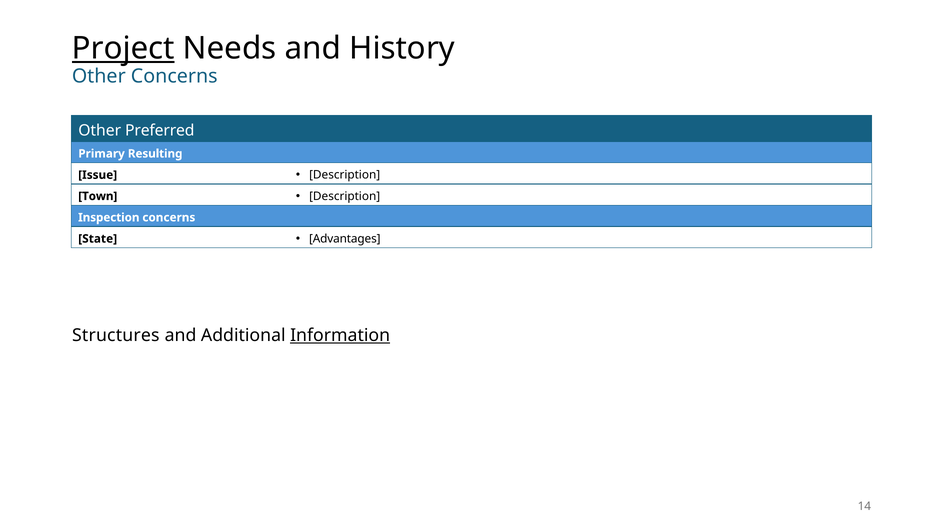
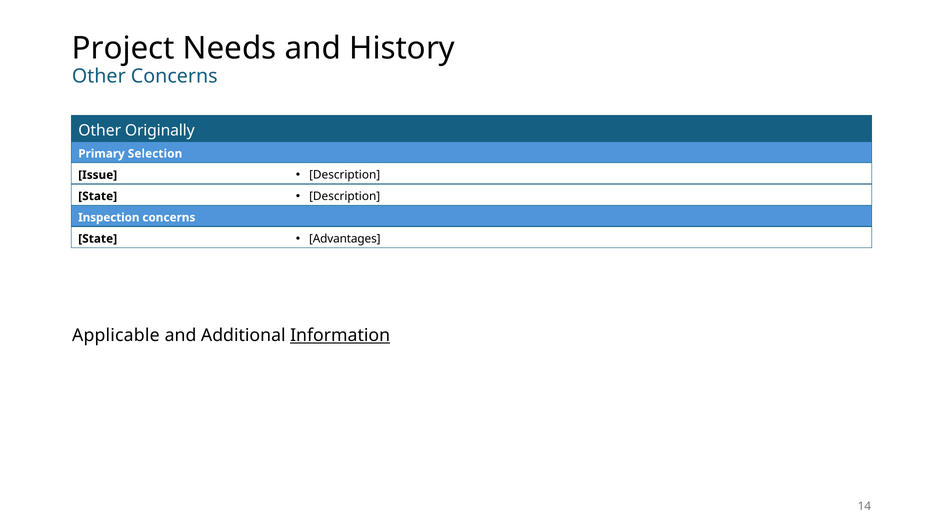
Project underline: present -> none
Preferred: Preferred -> Originally
Resulting: Resulting -> Selection
Town at (98, 196): Town -> State
Structures: Structures -> Applicable
